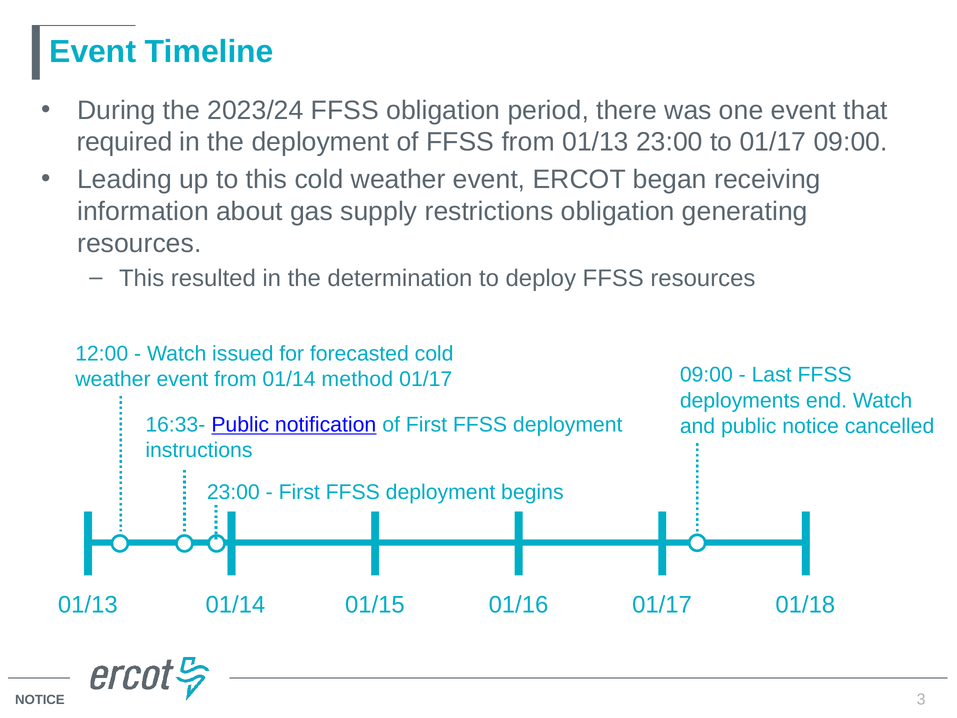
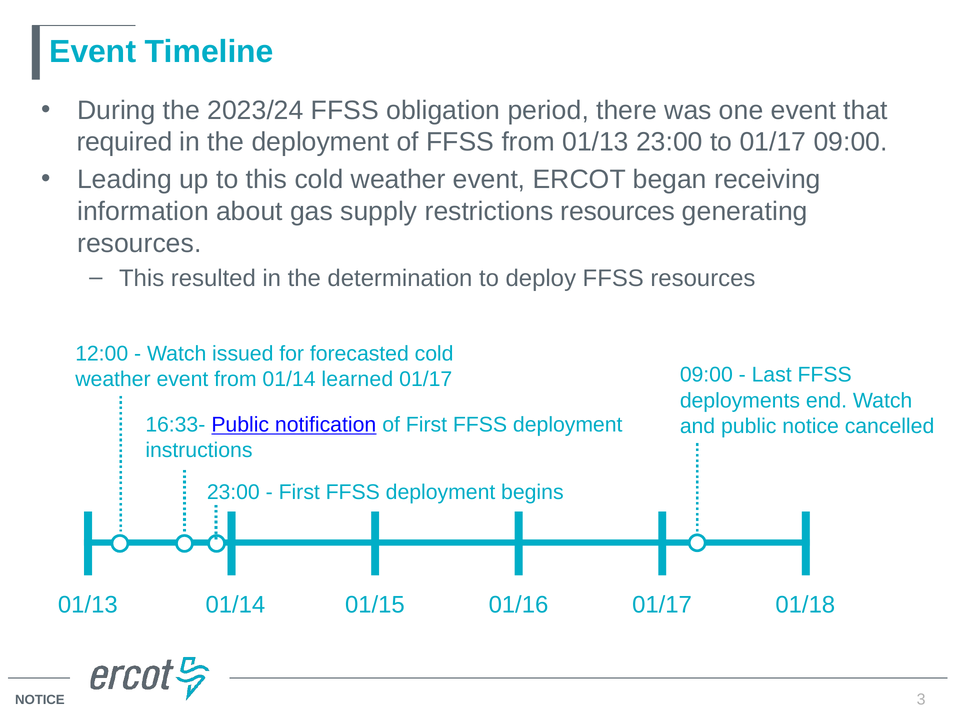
restrictions obligation: obligation -> resources
method: method -> learned
